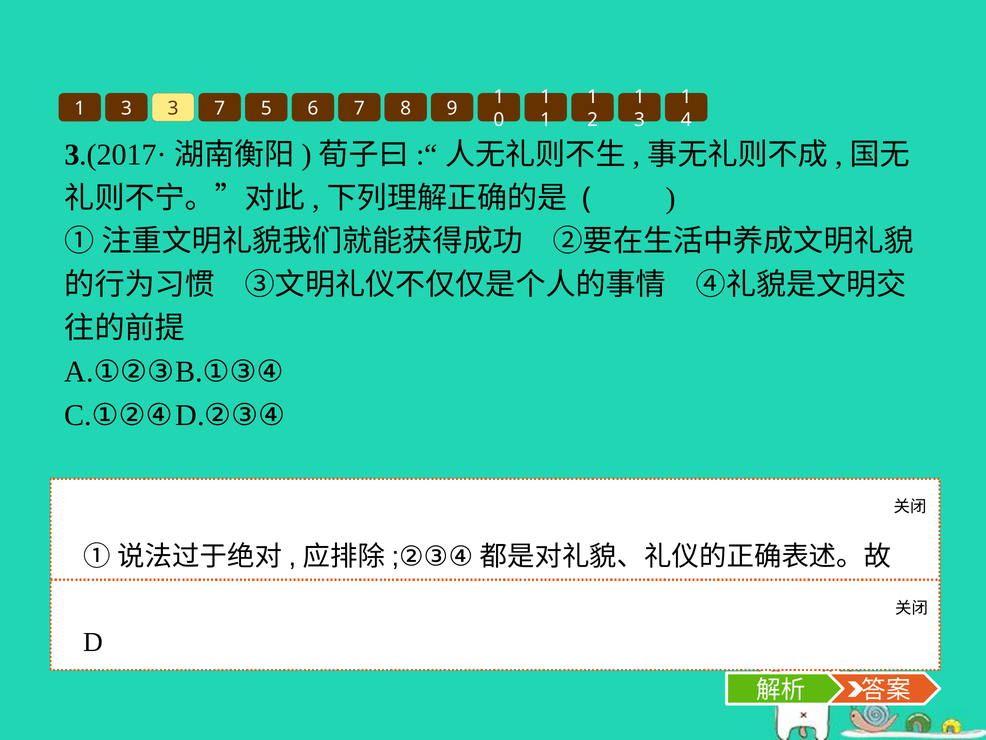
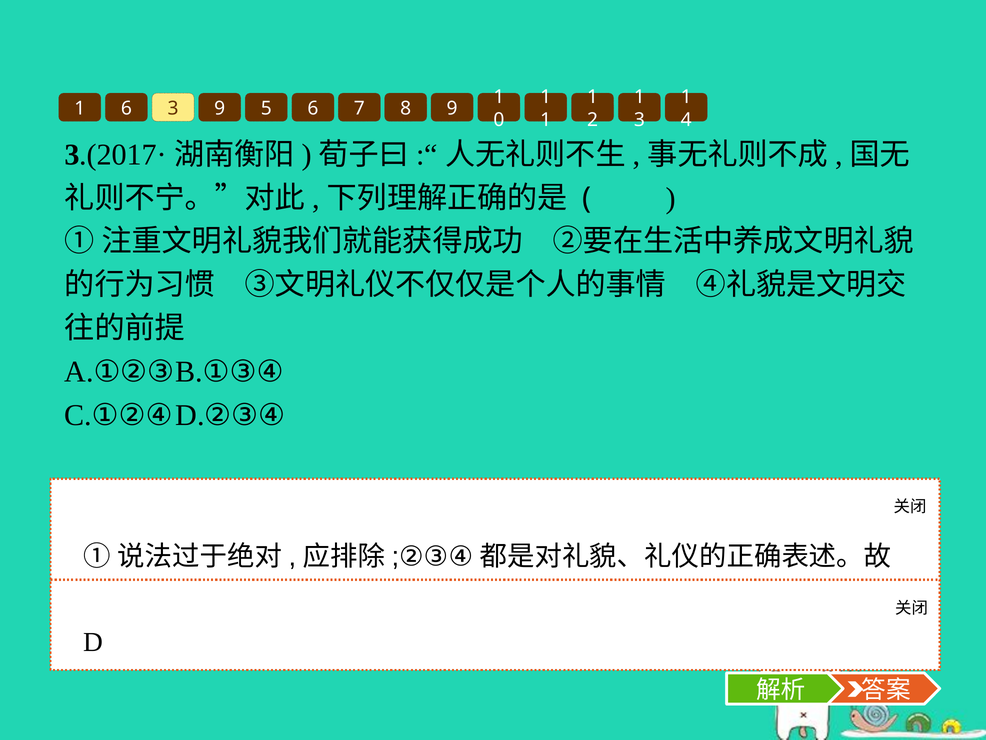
3 at (126, 108): 3 -> 6
3 7: 7 -> 9
